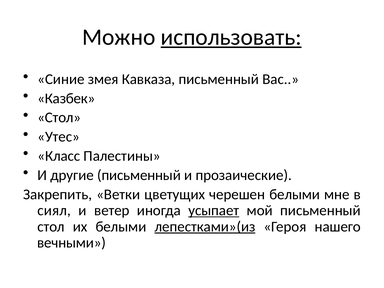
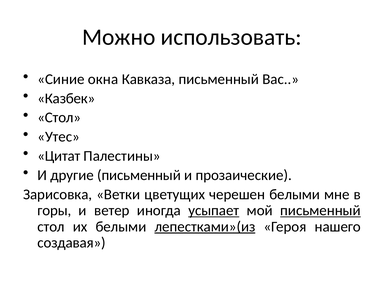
использовать underline: present -> none
змея: змея -> окна
Класс: Класс -> Цитат
Закрепить: Закрепить -> Зарисовка
сиял: сиял -> горы
письменный at (320, 210) underline: none -> present
вечными: вечными -> создавая
